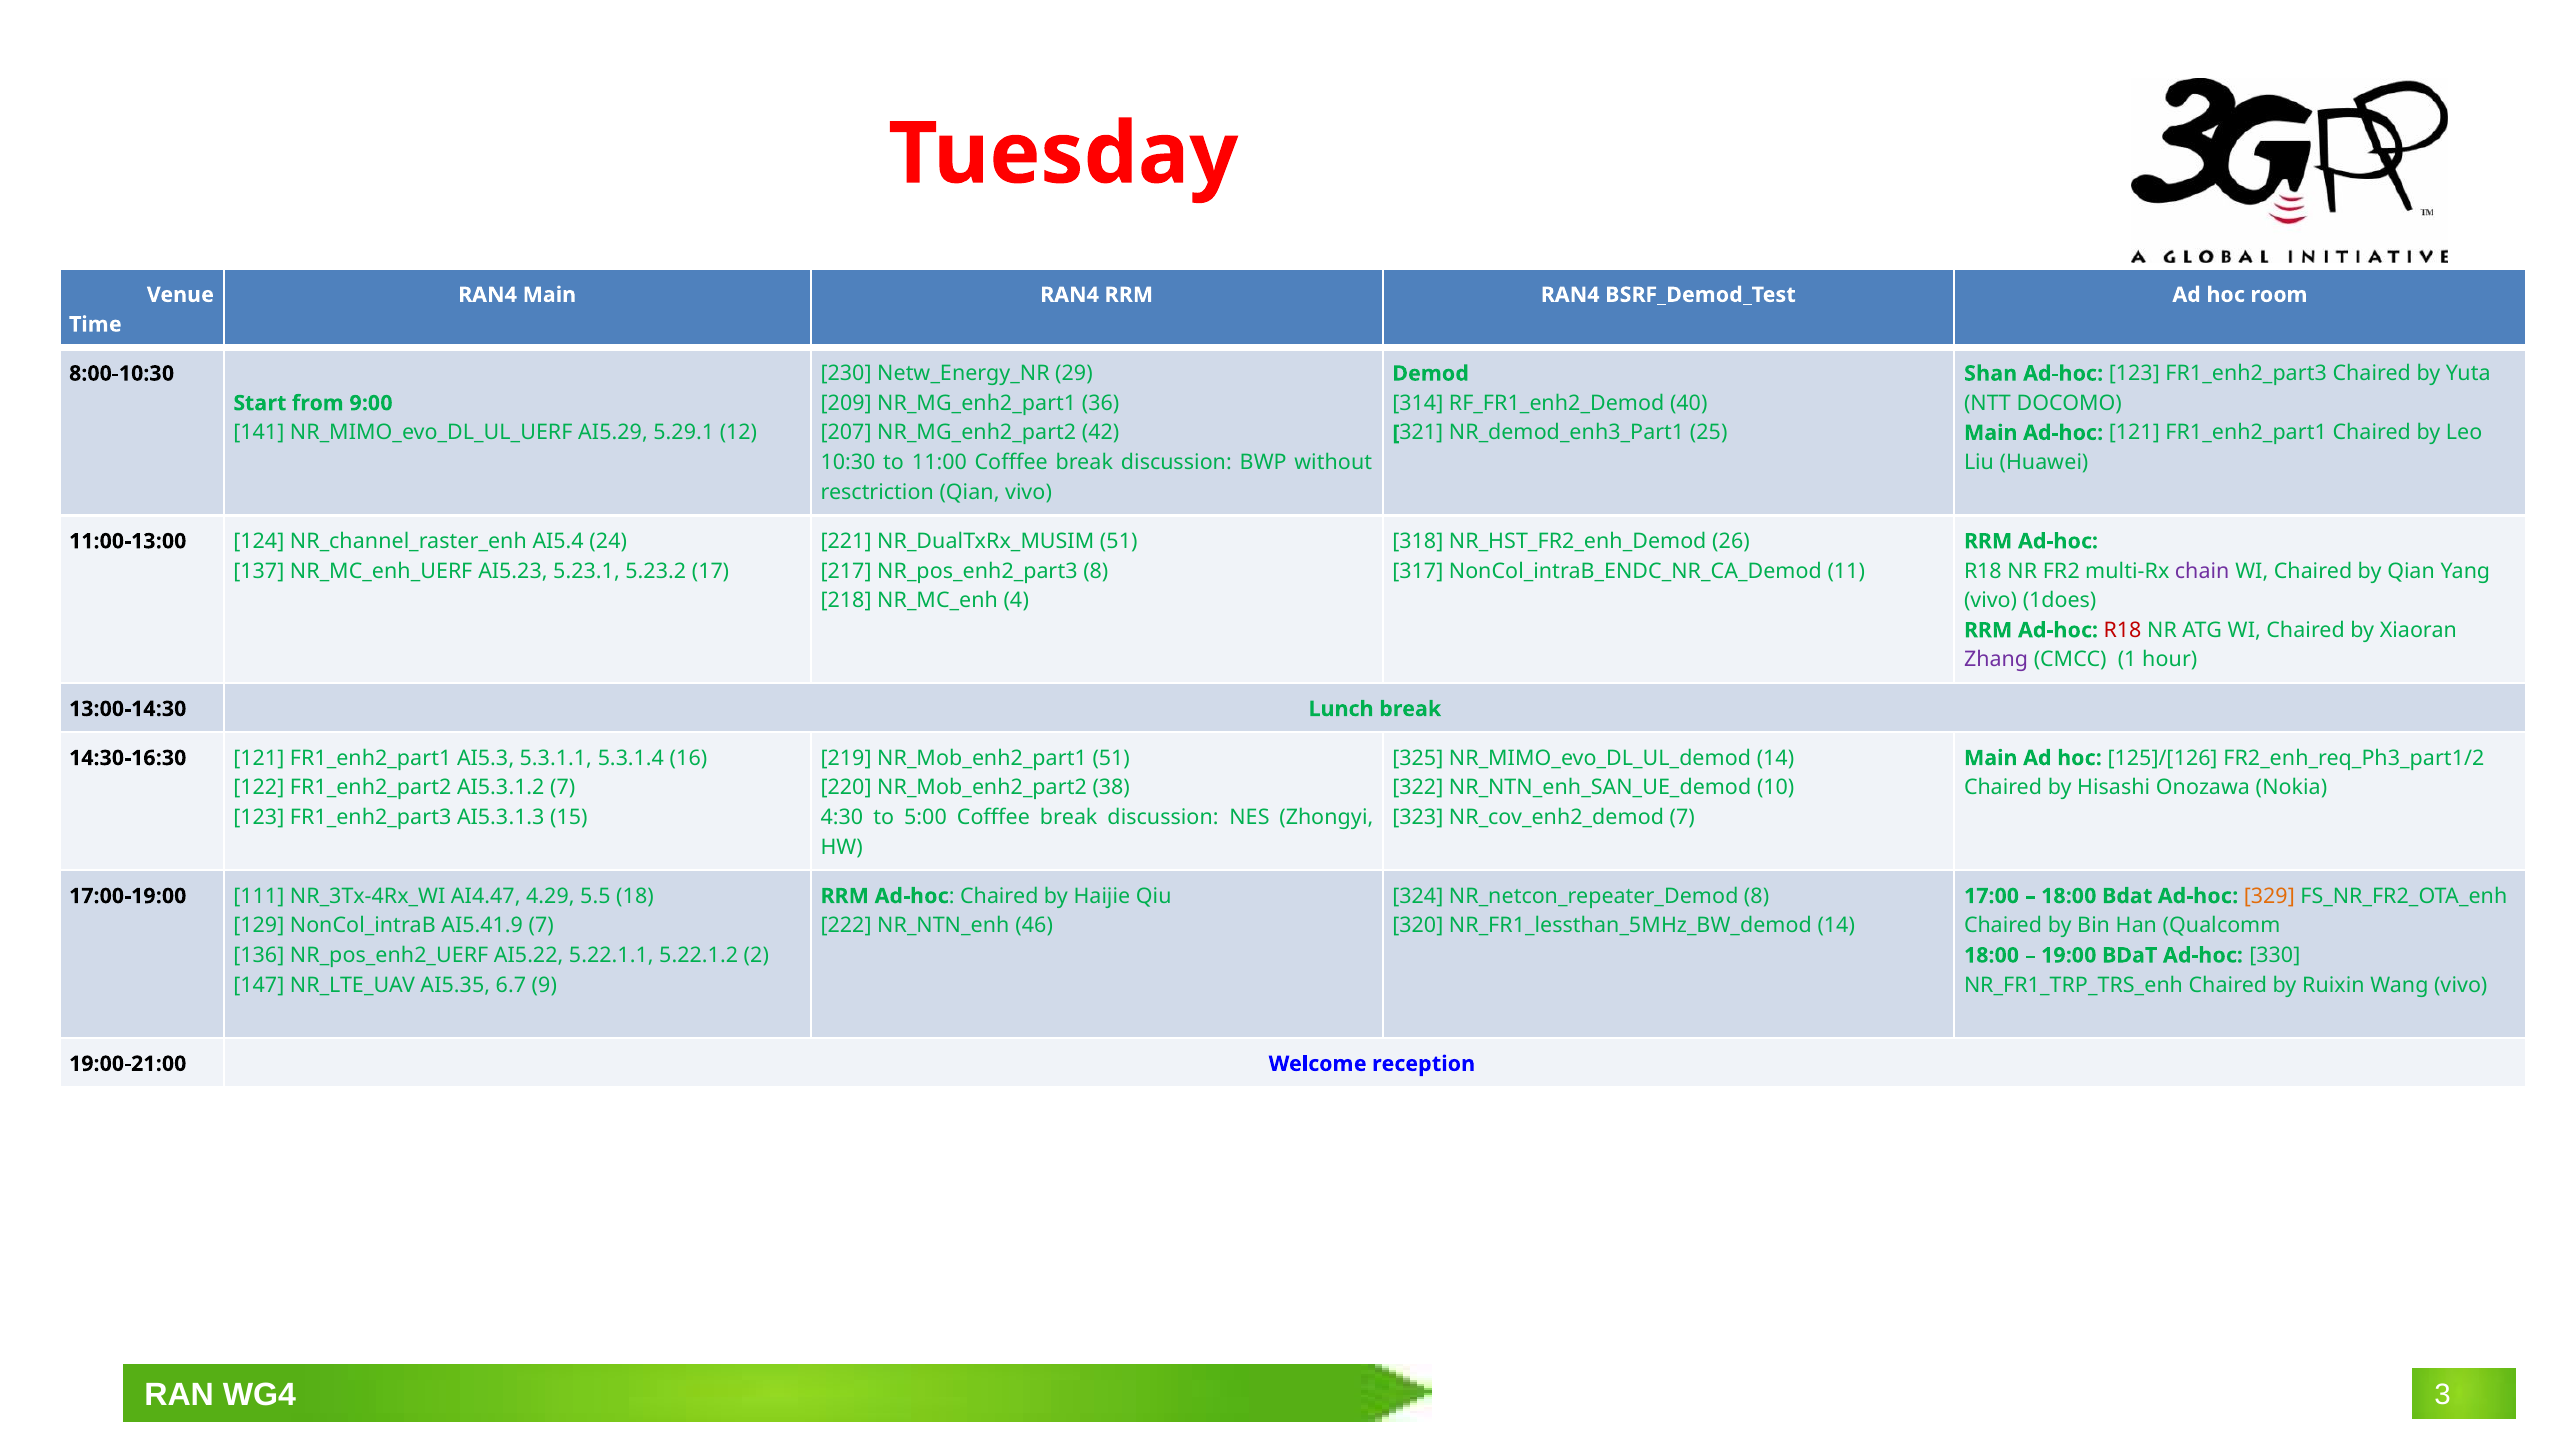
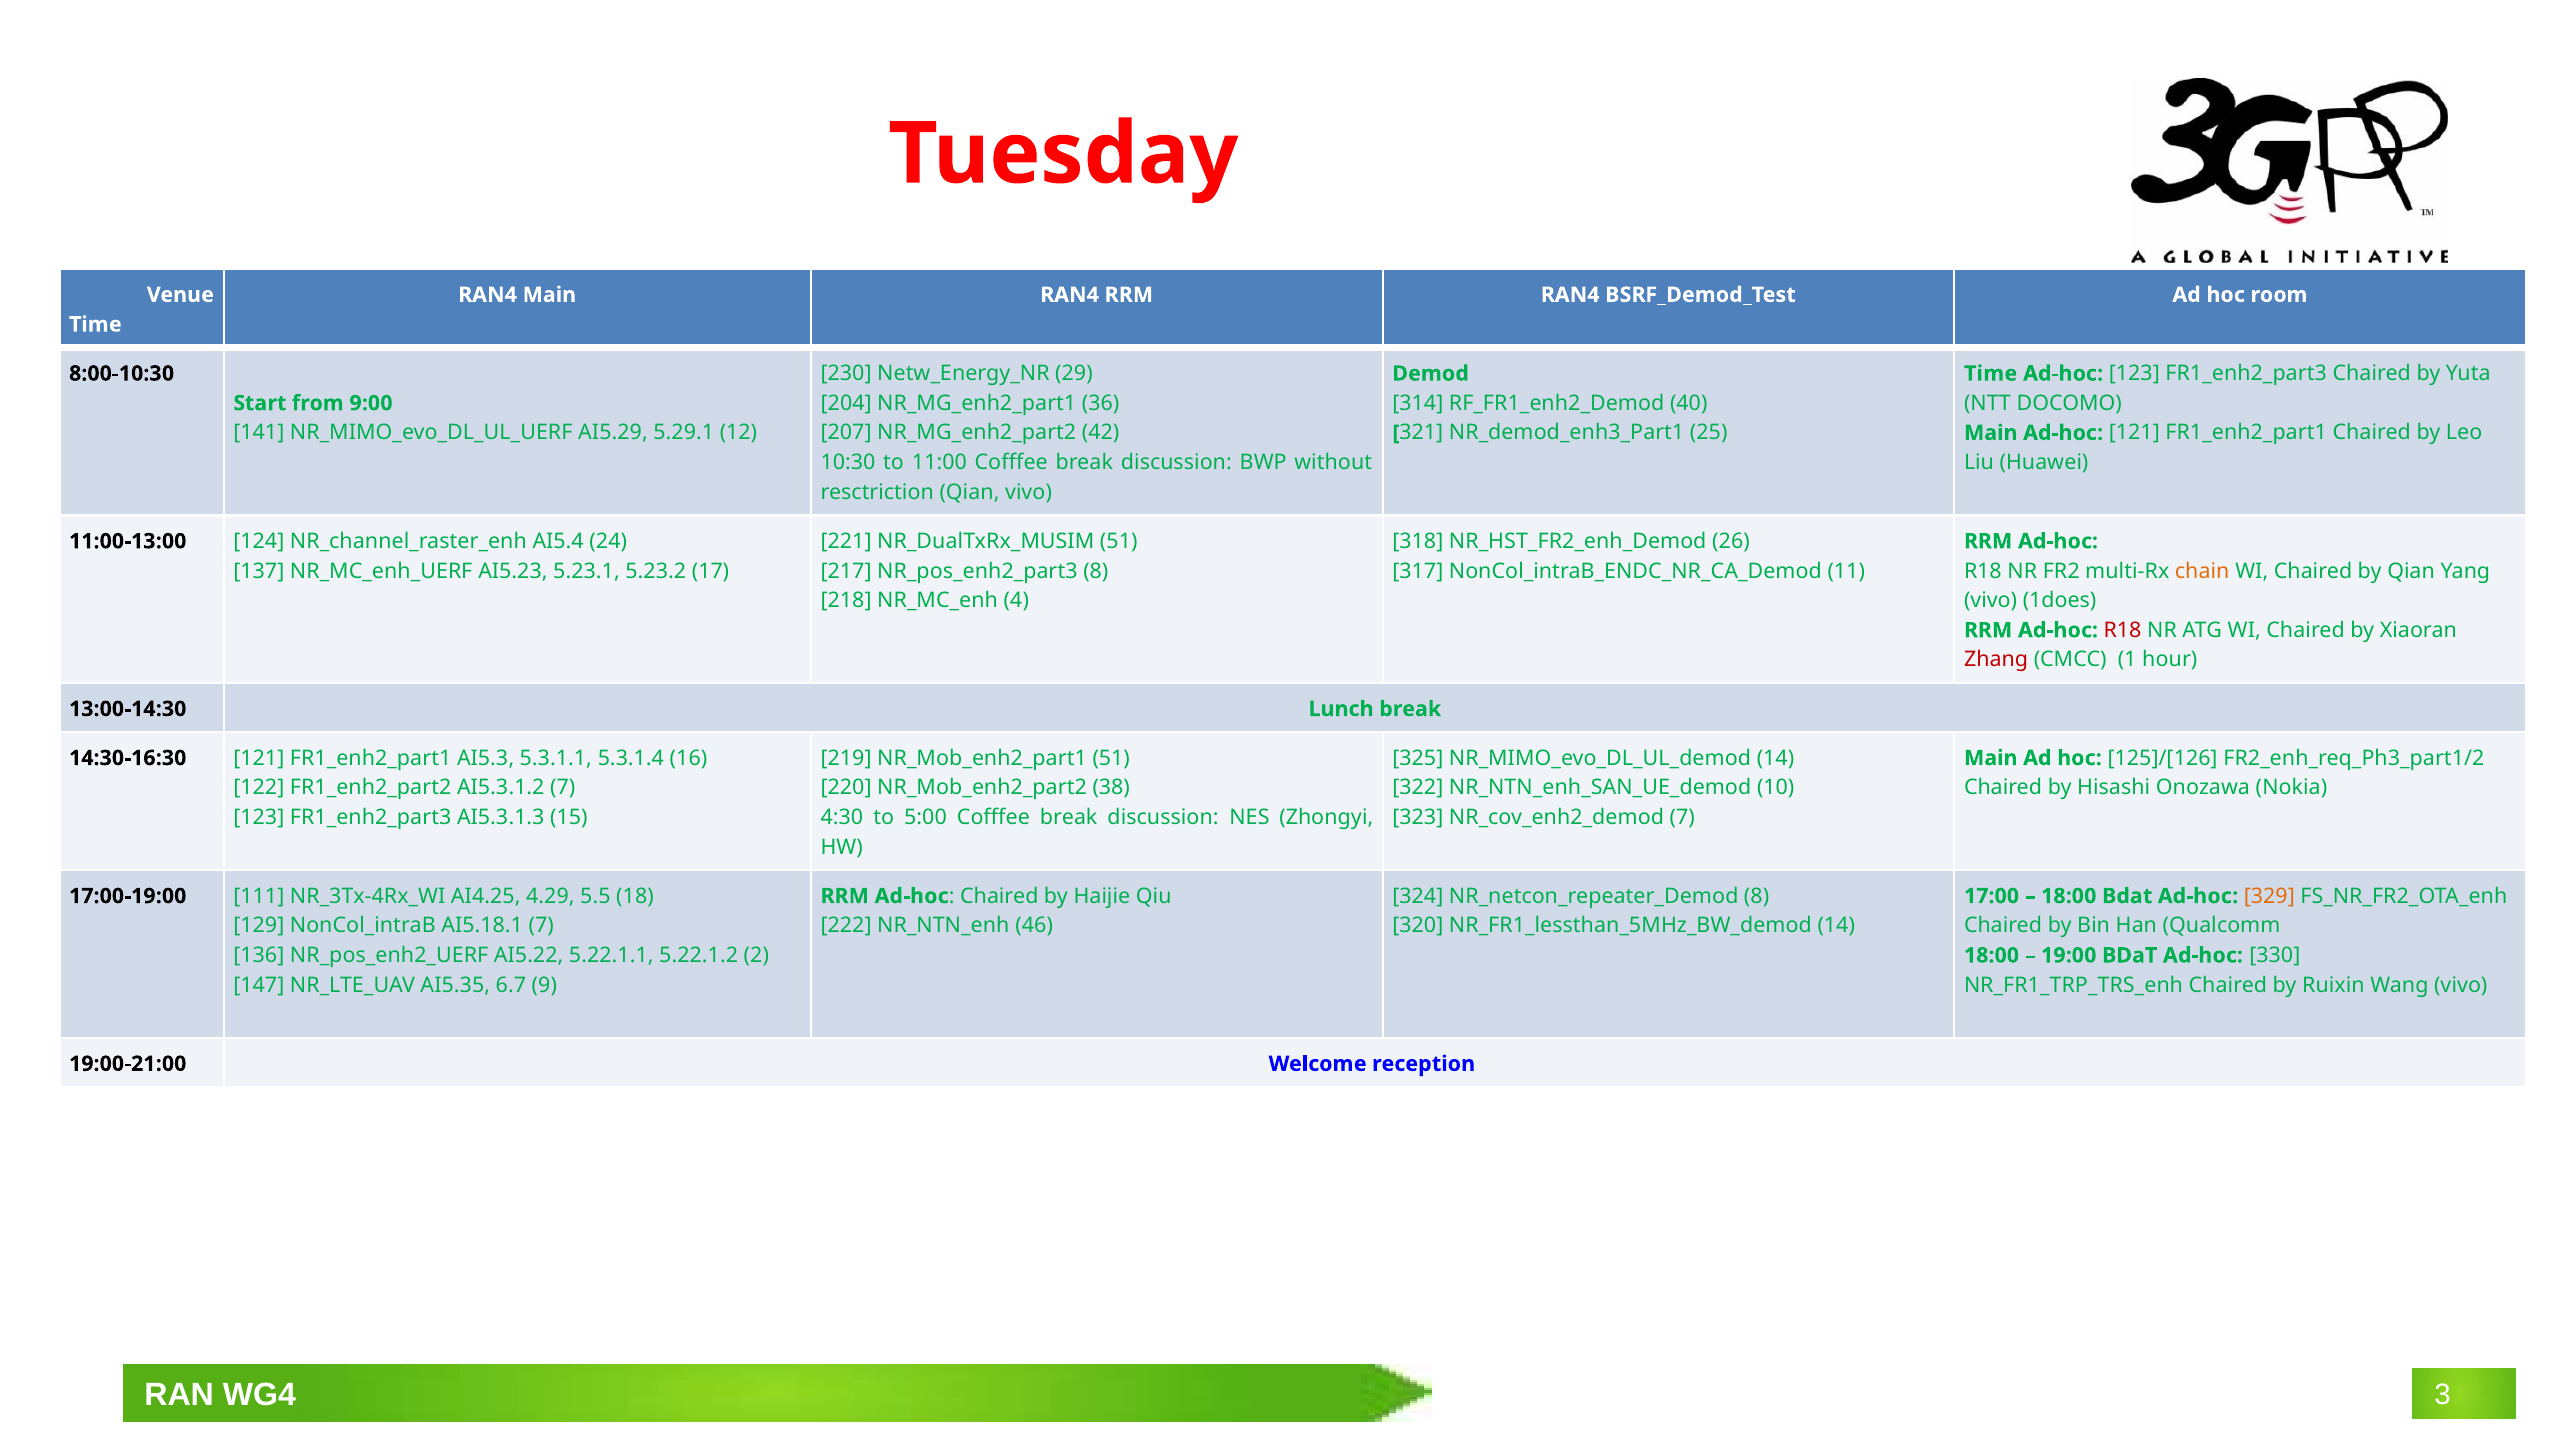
Shan at (1991, 374): Shan -> Time
209: 209 -> 204
chain colour: purple -> orange
Zhang colour: purple -> red
AI4.47: AI4.47 -> AI4.25
AI5.41.9: AI5.41.9 -> AI5.18.1
